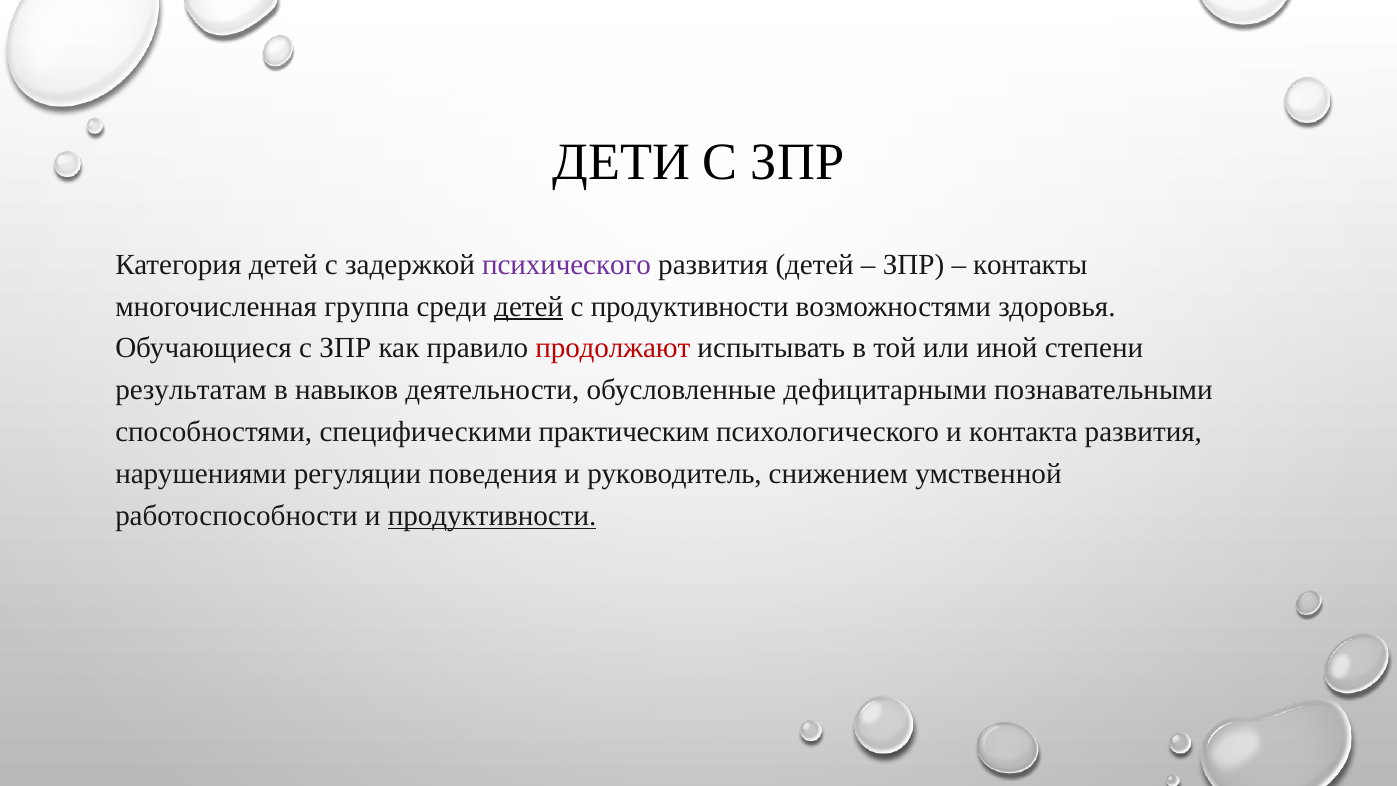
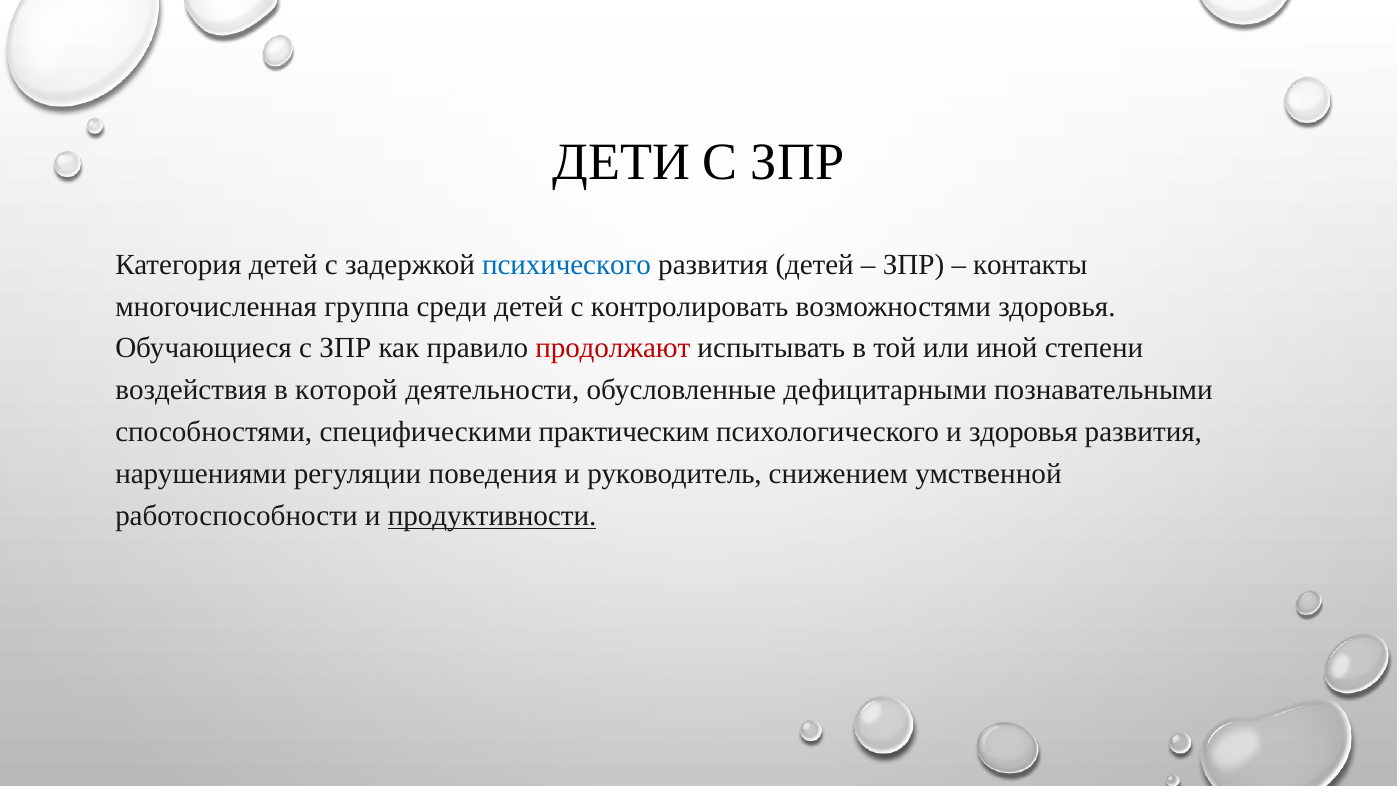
психического colour: purple -> blue
детей at (529, 306) underline: present -> none
с продуктивности: продуктивности -> контролировать
результатам: результатам -> воздействия
навыков: навыков -> которой
и контакта: контакта -> здоровья
